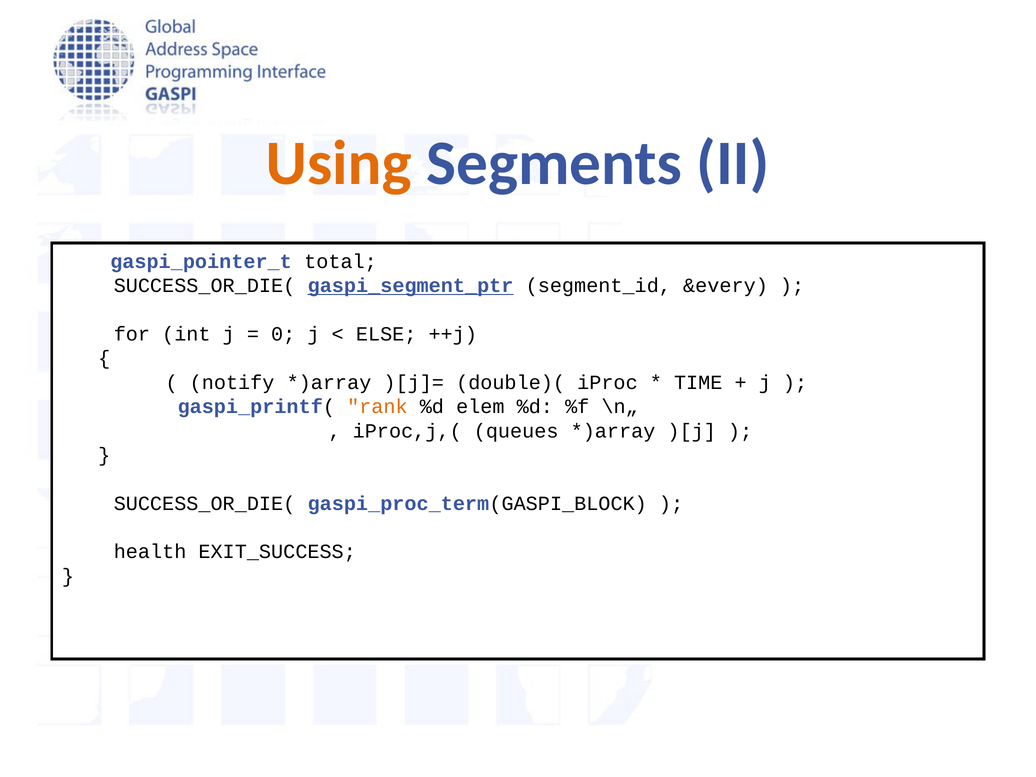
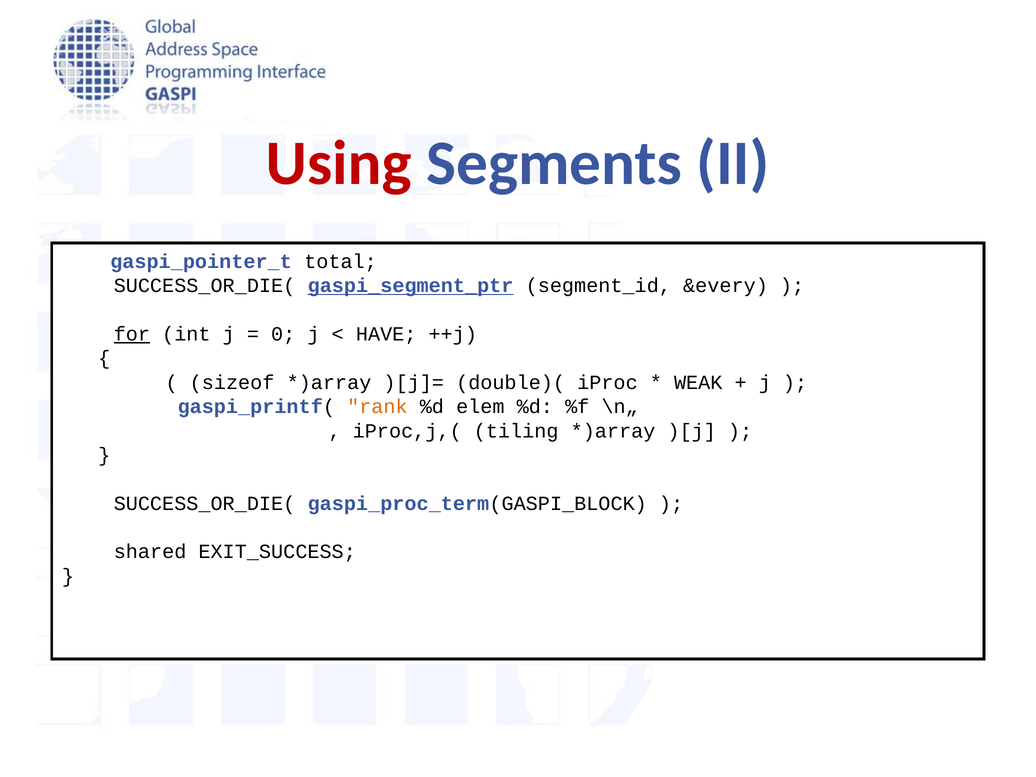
Using colour: orange -> red
for underline: none -> present
ELSE: ELSE -> HAVE
notify: notify -> sizeof
TIME: TIME -> WEAK
queues: queues -> tiling
health: health -> shared
